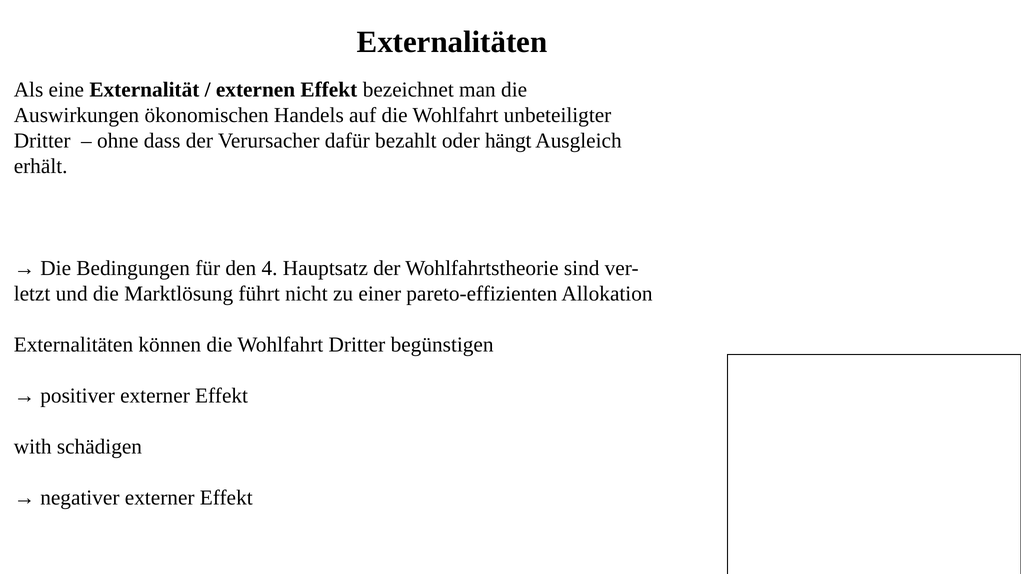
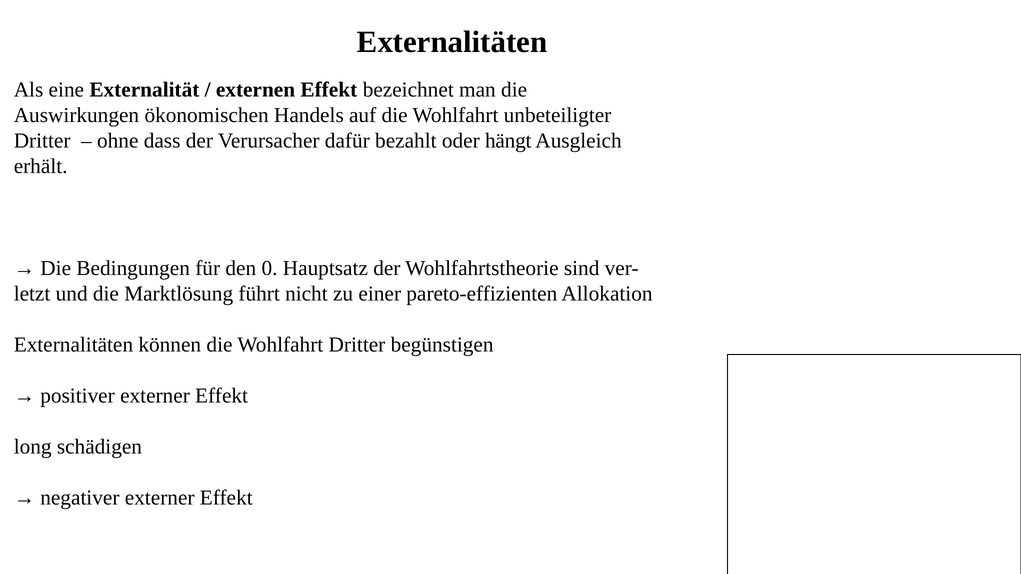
4: 4 -> 0
with: with -> long
